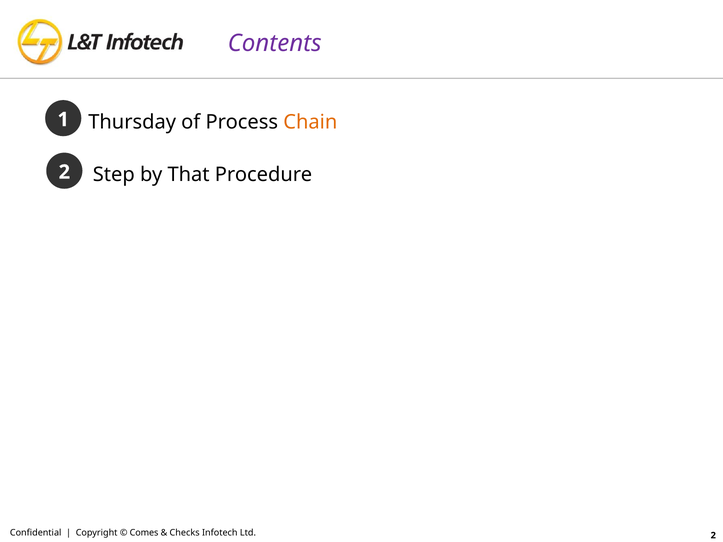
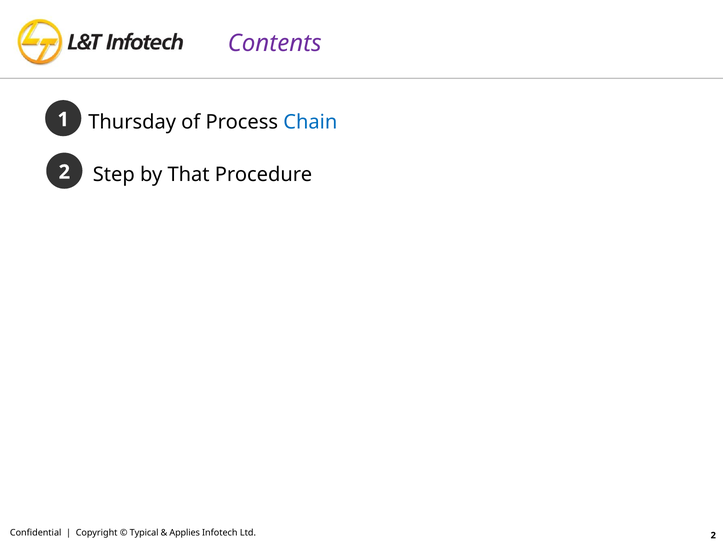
Chain colour: orange -> blue
Comes: Comes -> Typical
Checks: Checks -> Applies
